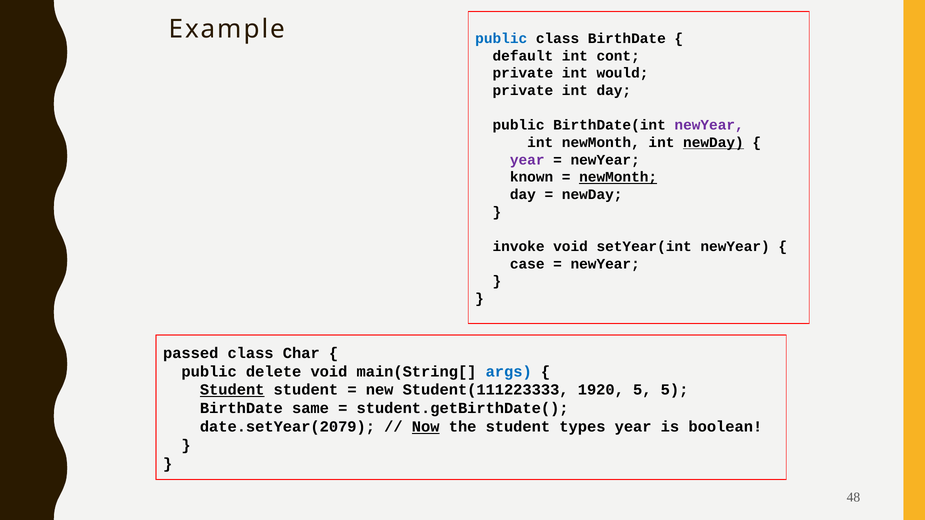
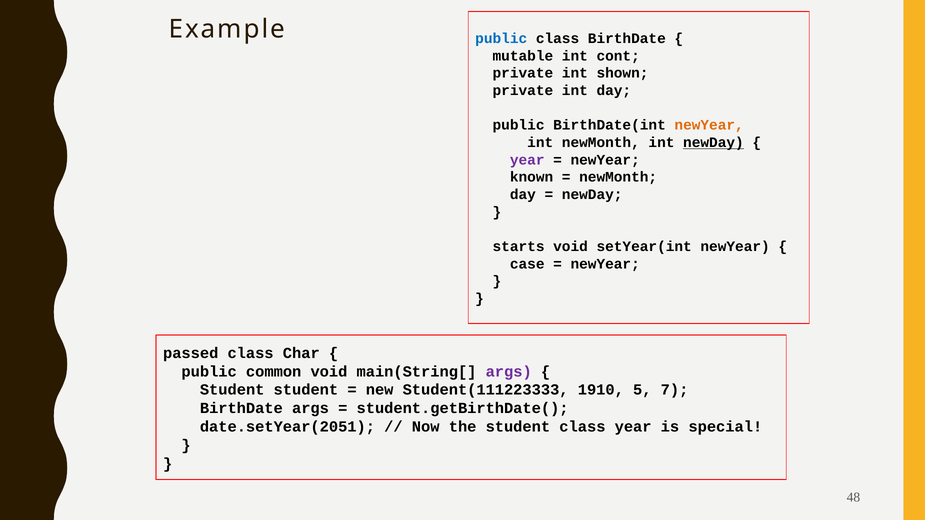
default: default -> mutable
would: would -> shown
newYear at (709, 125) colour: purple -> orange
newMonth at (618, 177) underline: present -> none
invoke: invoke -> starts
delete: delete -> common
args at (509, 372) colour: blue -> purple
Student at (232, 390) underline: present -> none
1920: 1920 -> 1910
5 5: 5 -> 7
BirthDate same: same -> args
date.setYear(2079: date.setYear(2079 -> date.setYear(2051
Now underline: present -> none
student types: types -> class
boolean: boolean -> special
